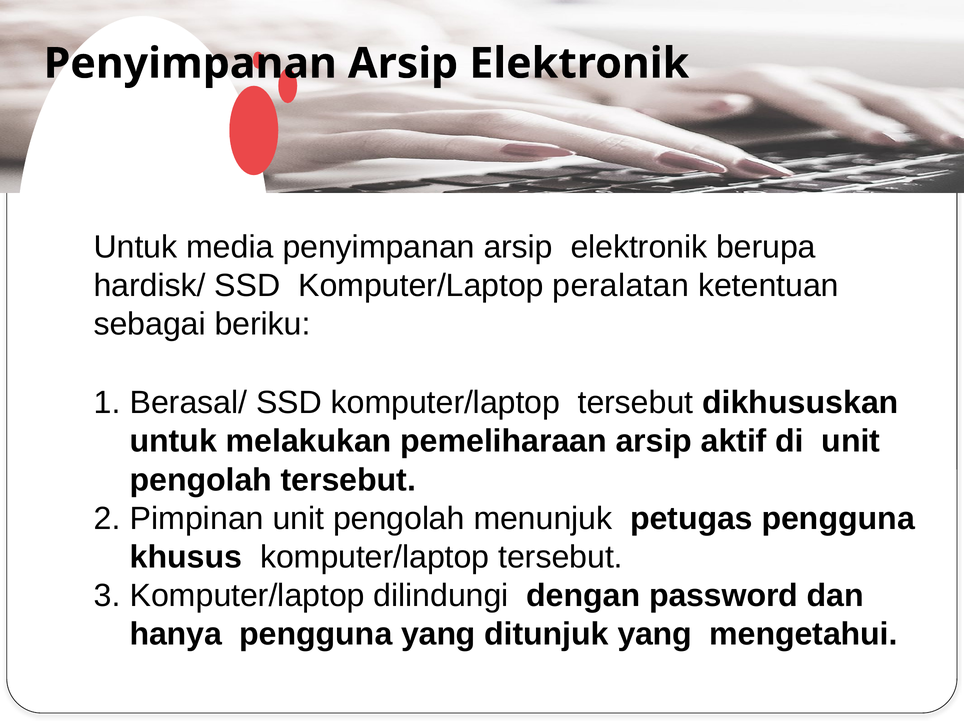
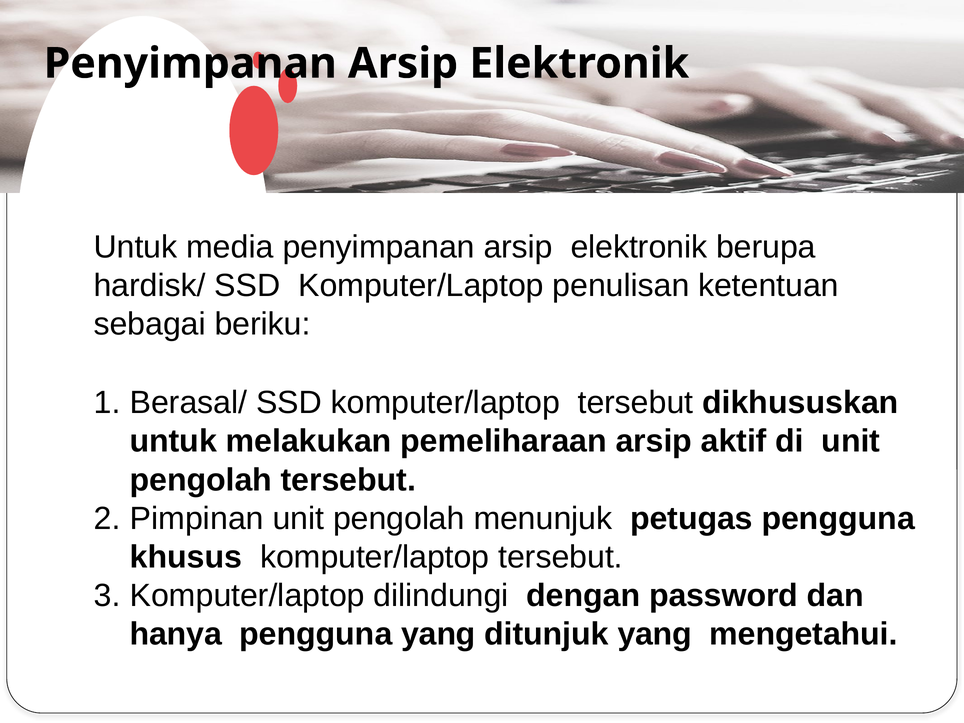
peralatan: peralatan -> penulisan
